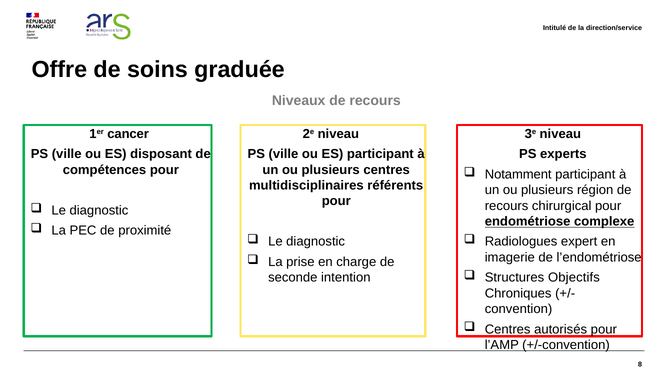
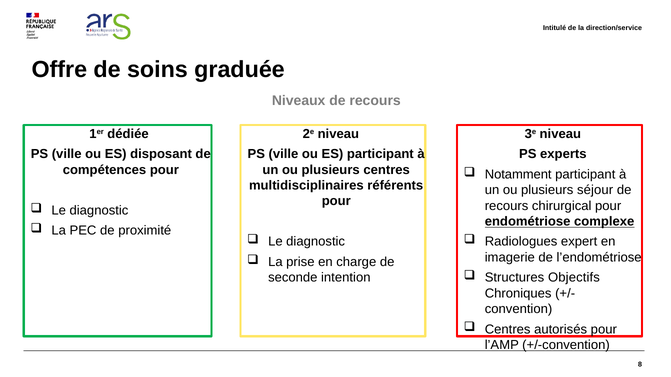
cancer: cancer -> dédiée
région: région -> séjour
